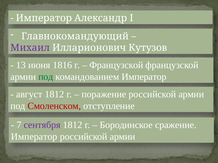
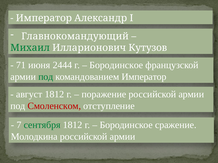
Михаил colour: purple -> green
13: 13 -> 71
1816: 1816 -> 2444
Французской at (116, 65): Французской -> Бородинское
сентября colour: purple -> green
Император at (34, 137): Император -> Молодкина
